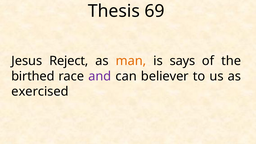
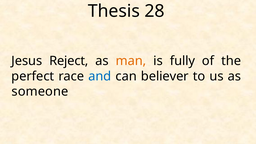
69: 69 -> 28
says: says -> fully
birthed: birthed -> perfect
and colour: purple -> blue
exercised: exercised -> someone
